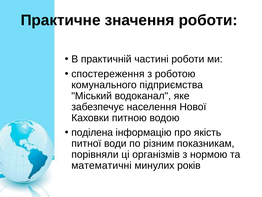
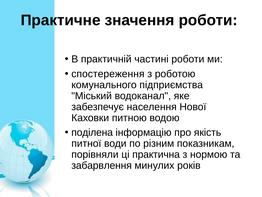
організмів: організмів -> практична
математичні: математичні -> забарвлення
